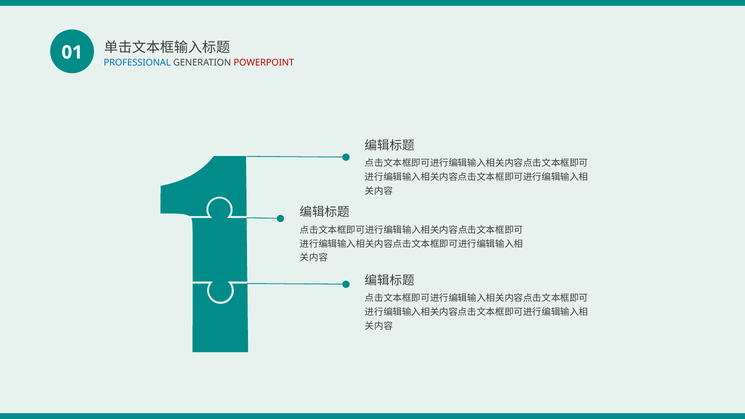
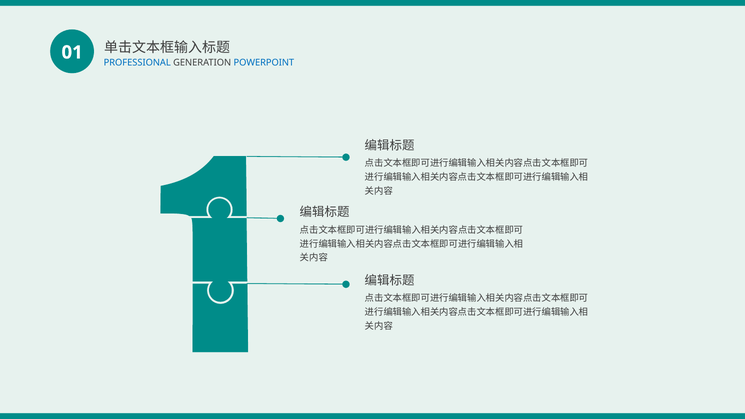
POWERPOINT colour: red -> blue
